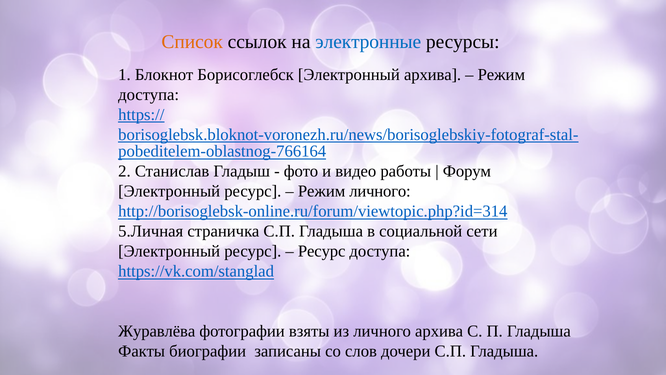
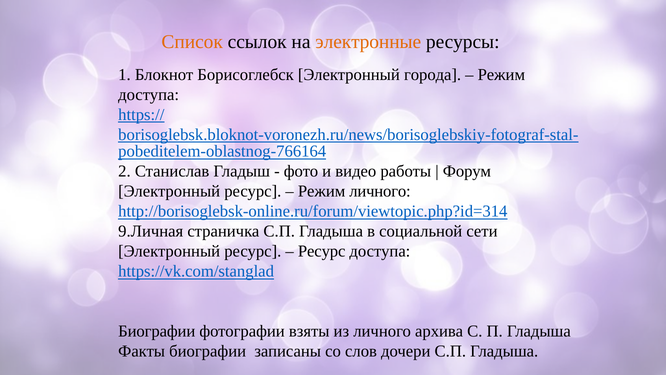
электронные colour: blue -> orange
Электронный архива: архива -> города
5.Личная: 5.Личная -> 9.Личная
Журавлёва at (157, 331): Журавлёва -> Биографии
